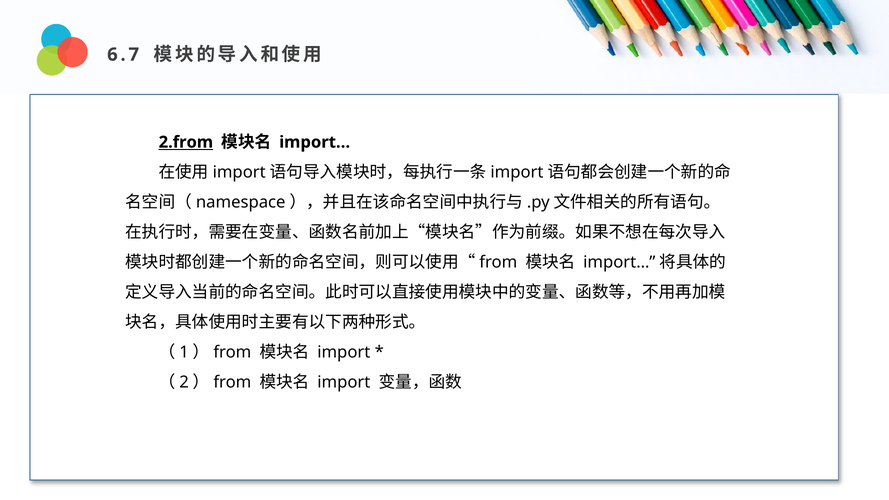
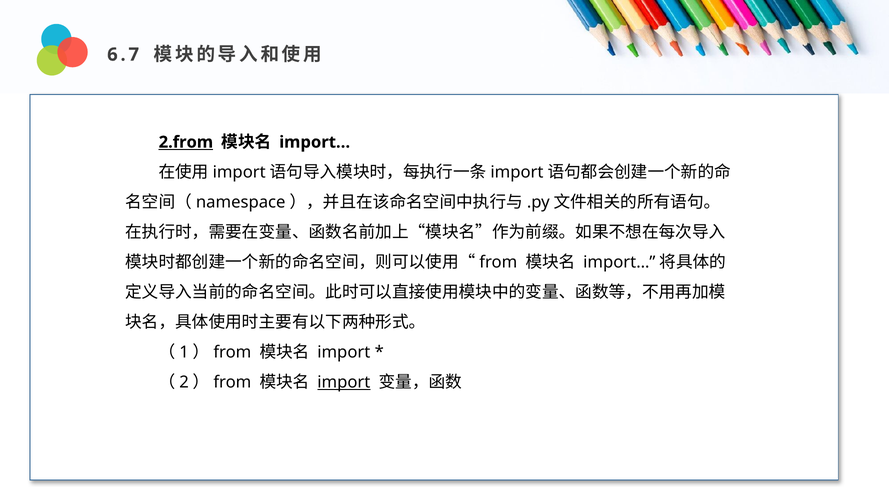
import at (344, 382) underline: none -> present
